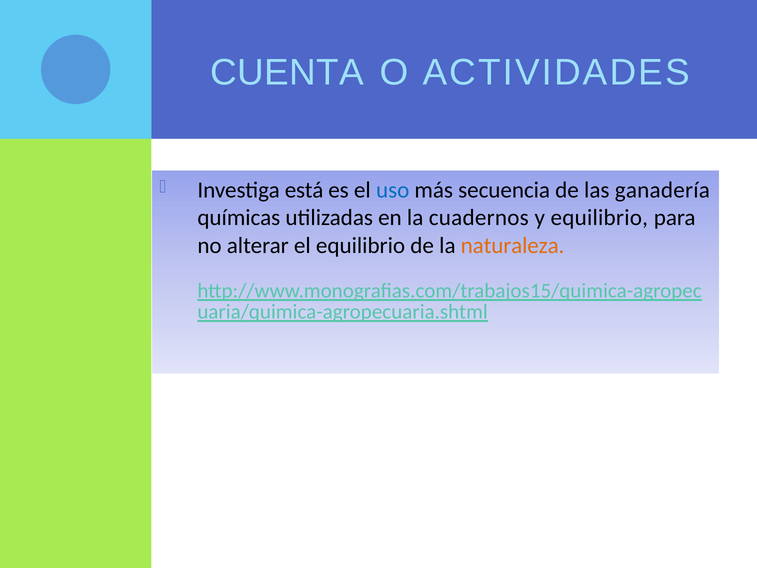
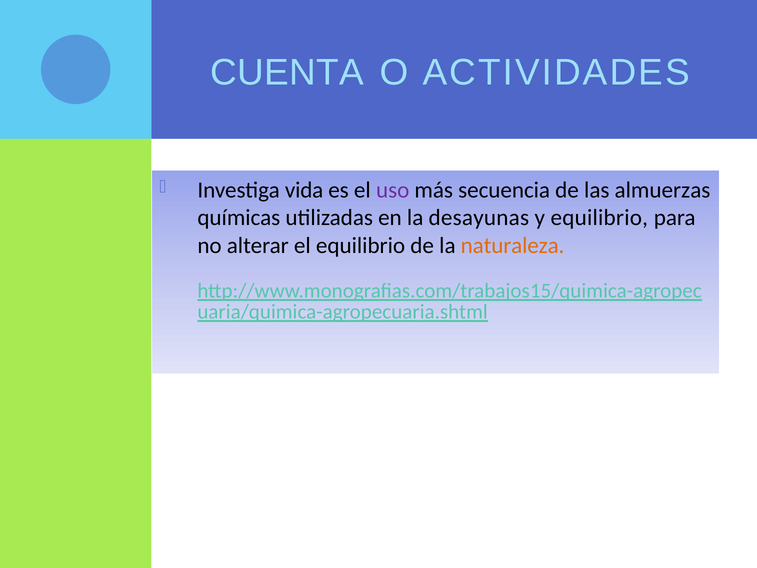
está: está -> vida
uso colour: blue -> purple
ganadería: ganadería -> almuerzas
cuadernos: cuadernos -> desayunas
